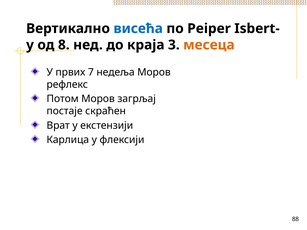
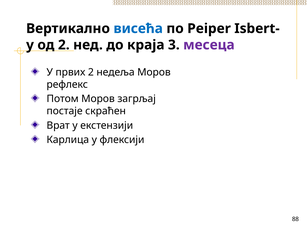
од 8: 8 -> 2
месеца colour: orange -> purple
првих 7: 7 -> 2
